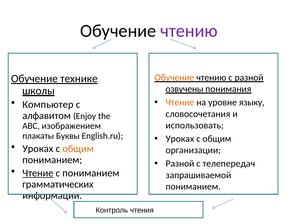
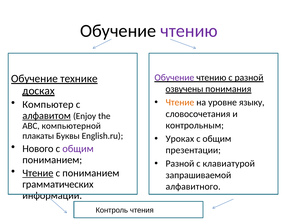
Обучение at (174, 77) colour: orange -> purple
школы: школы -> досках
алфавитом underline: none -> present
использовать: использовать -> контрольным
изображением: изображением -> компьютерной
Уроках at (38, 148): Уроках -> Нового
общим at (78, 148) colour: orange -> purple
организации: организации -> презентации
телепередач: телепередач -> клавиатурой
пониманием at (193, 186): пониманием -> алфавитного
